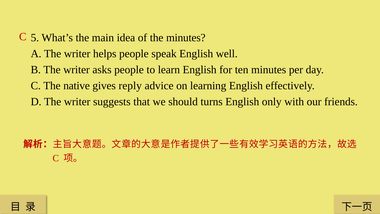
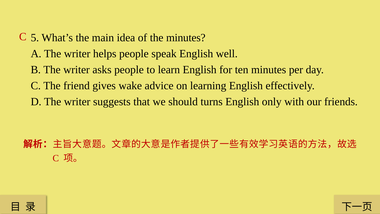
native: native -> friend
reply: reply -> wake
